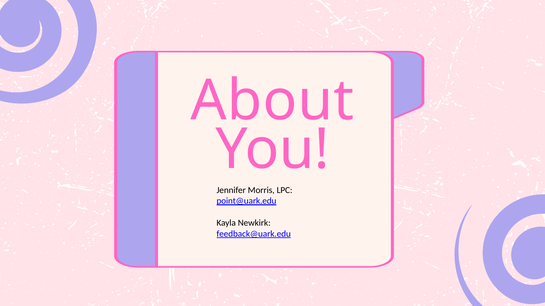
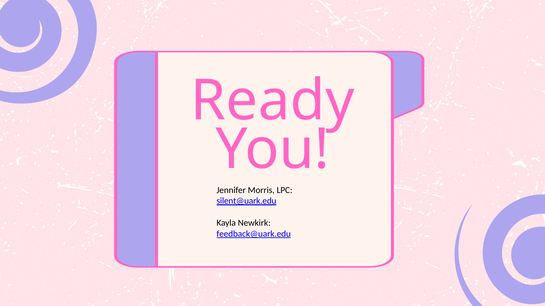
About: About -> Ready
point@uark.edu: point@uark.edu -> silent@uark.edu
